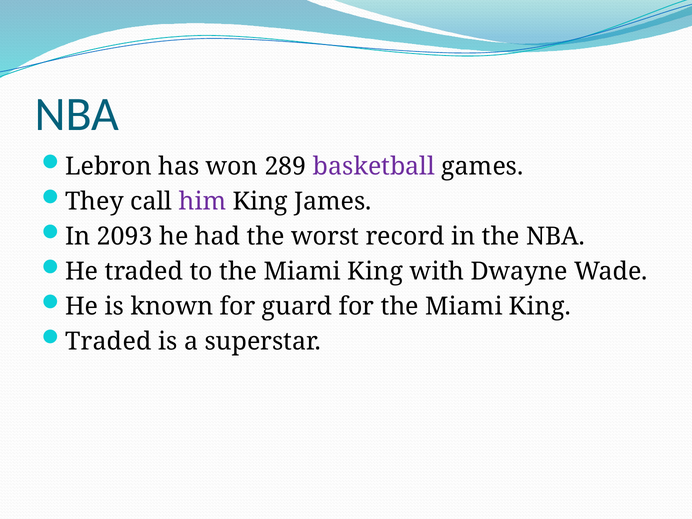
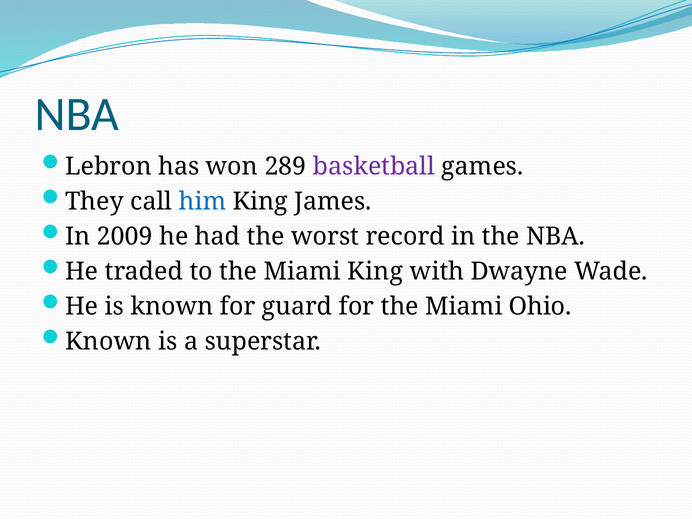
him colour: purple -> blue
2093: 2093 -> 2009
for the Miami King: King -> Ohio
Traded at (108, 341): Traded -> Known
